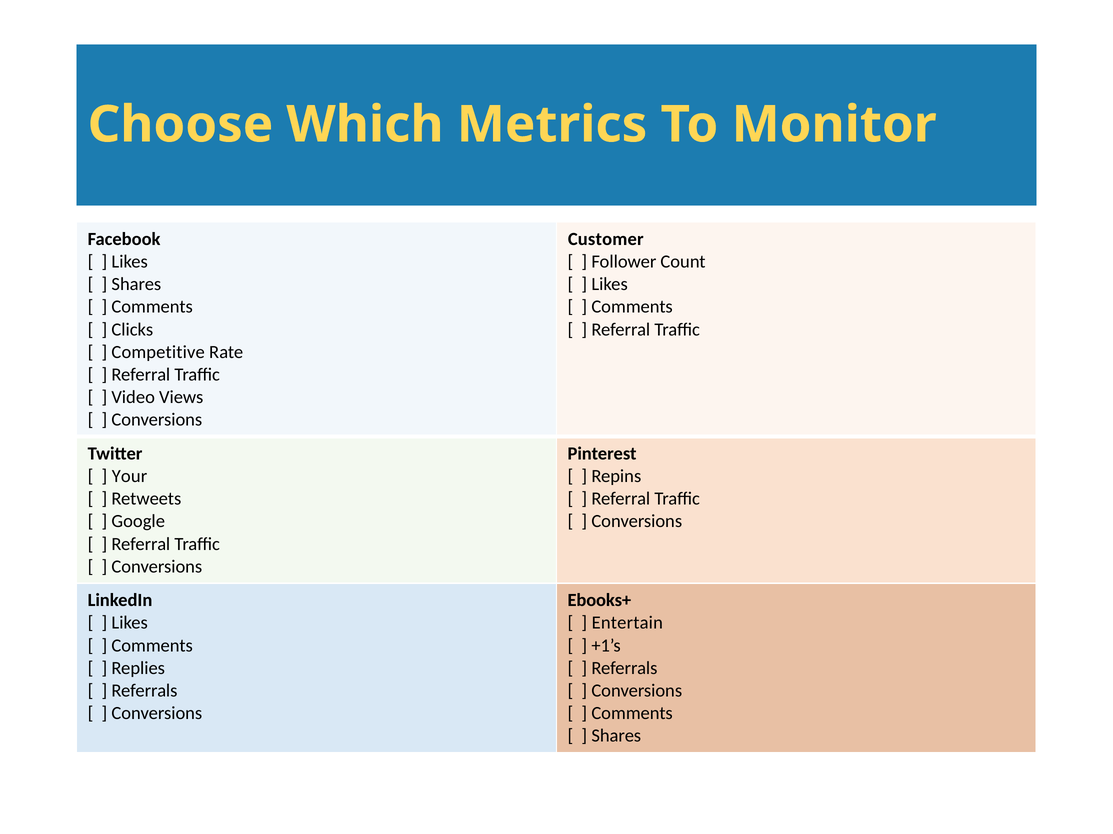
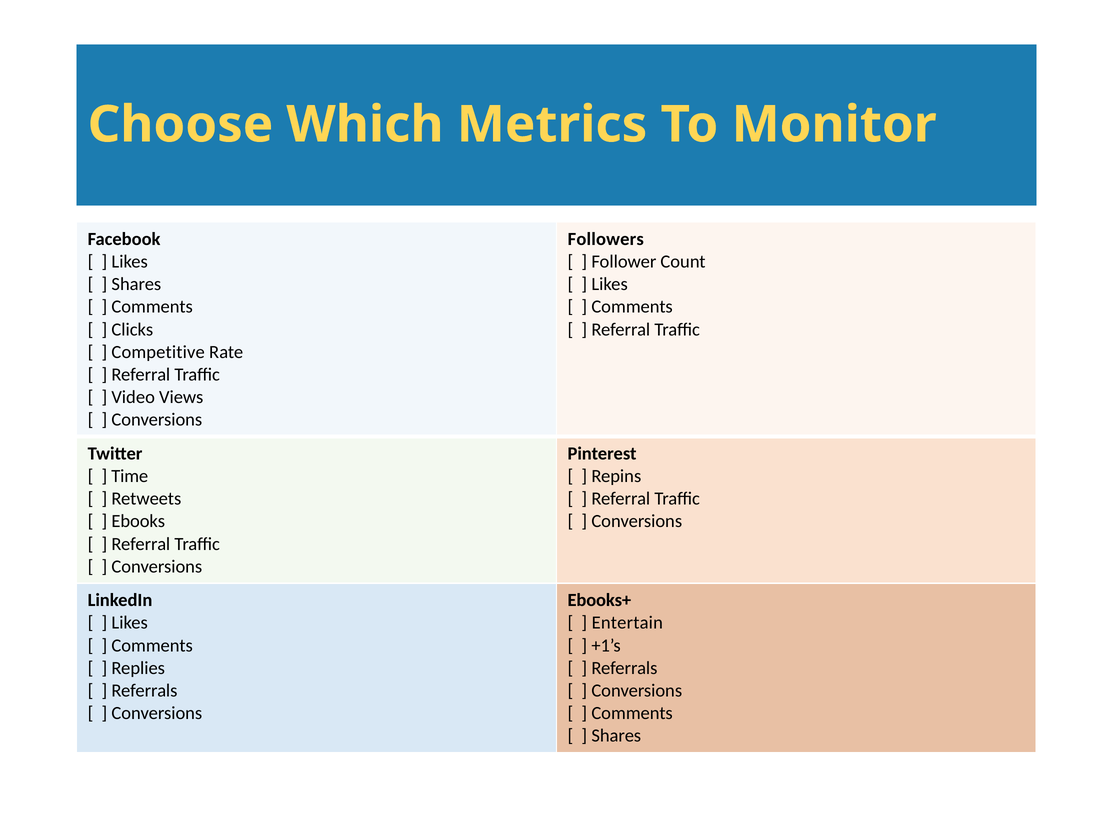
Customer: Customer -> Followers
Your: Your -> Time
Google: Google -> Ebooks
